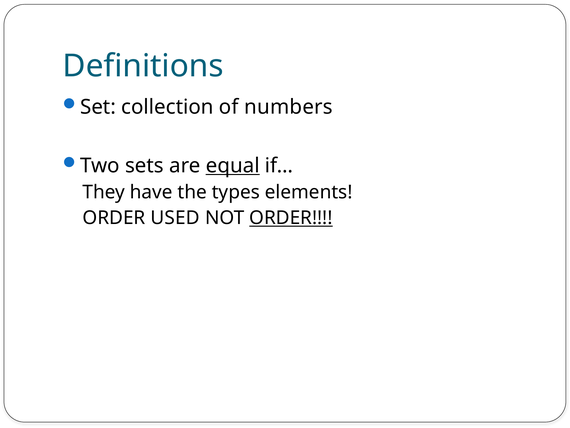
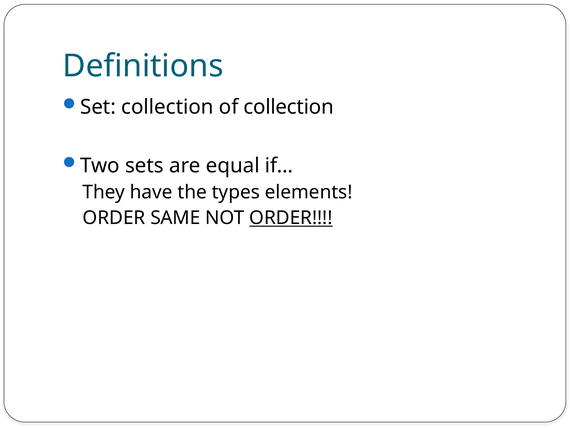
of numbers: numbers -> collection
equal underline: present -> none
USED: USED -> SAME
